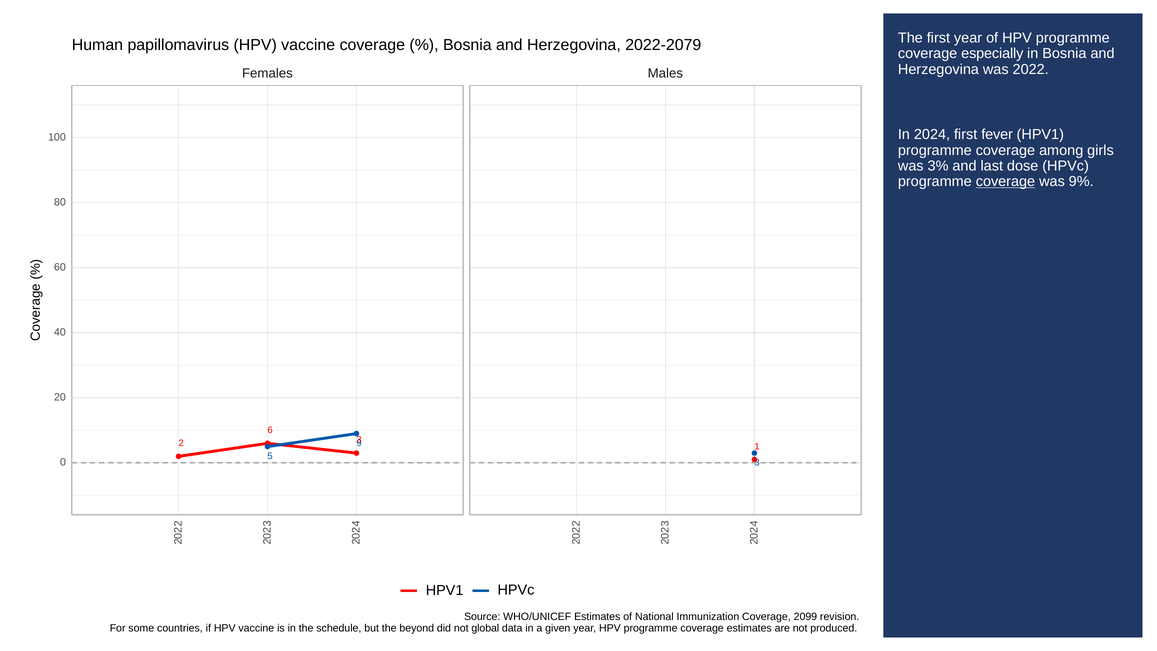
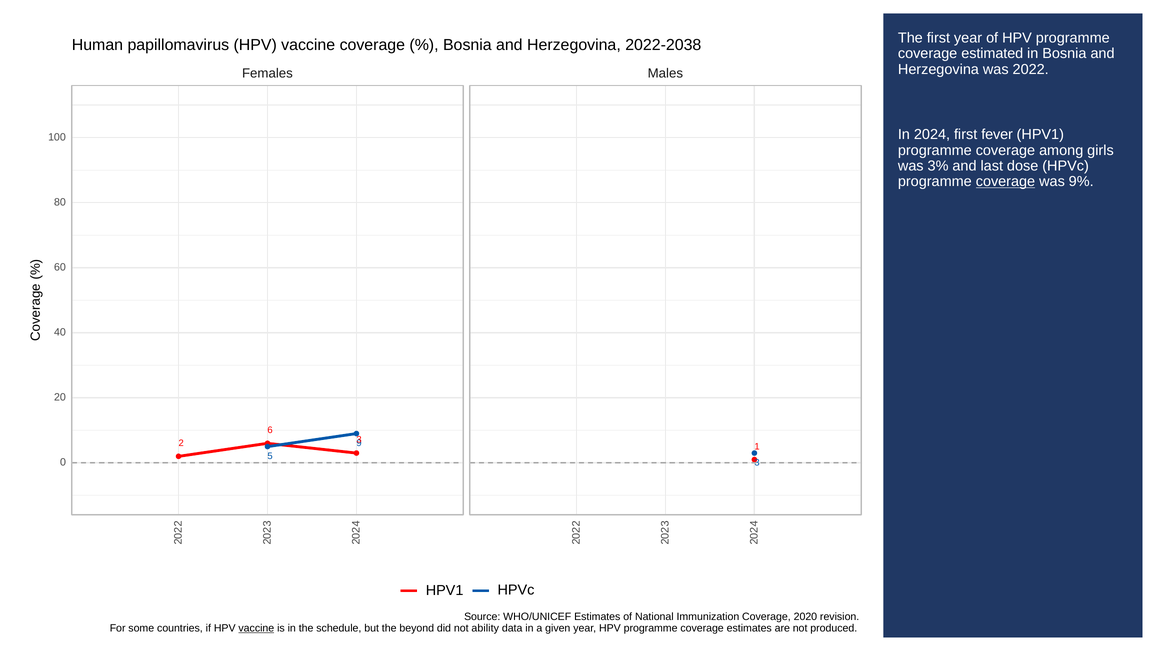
2022-2079: 2022-2079 -> 2022-2038
especially: especially -> estimated
2099: 2099 -> 2020
vaccine at (256, 628) underline: none -> present
global: global -> ability
